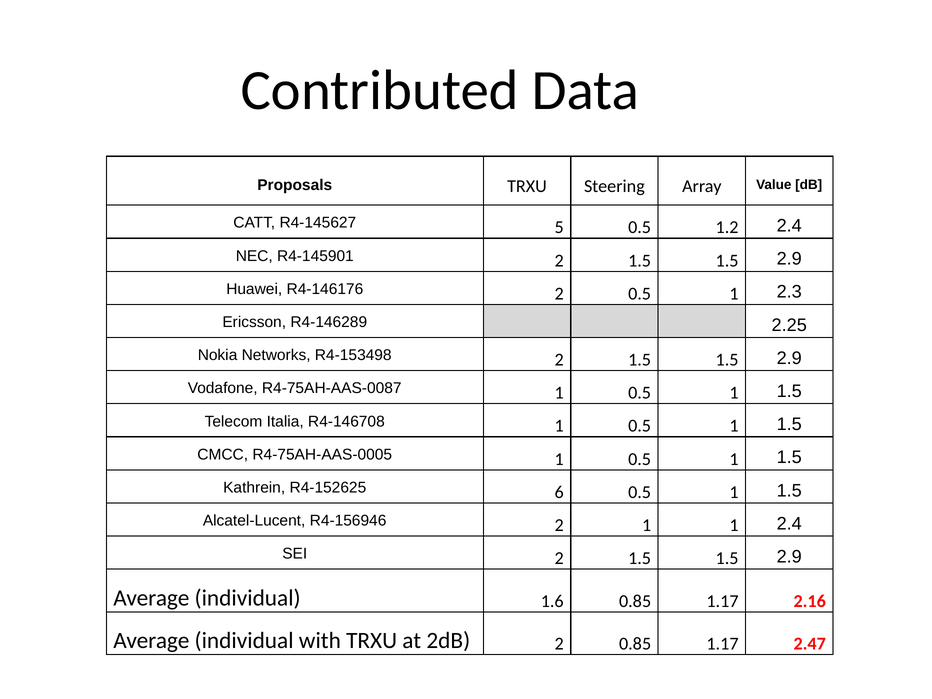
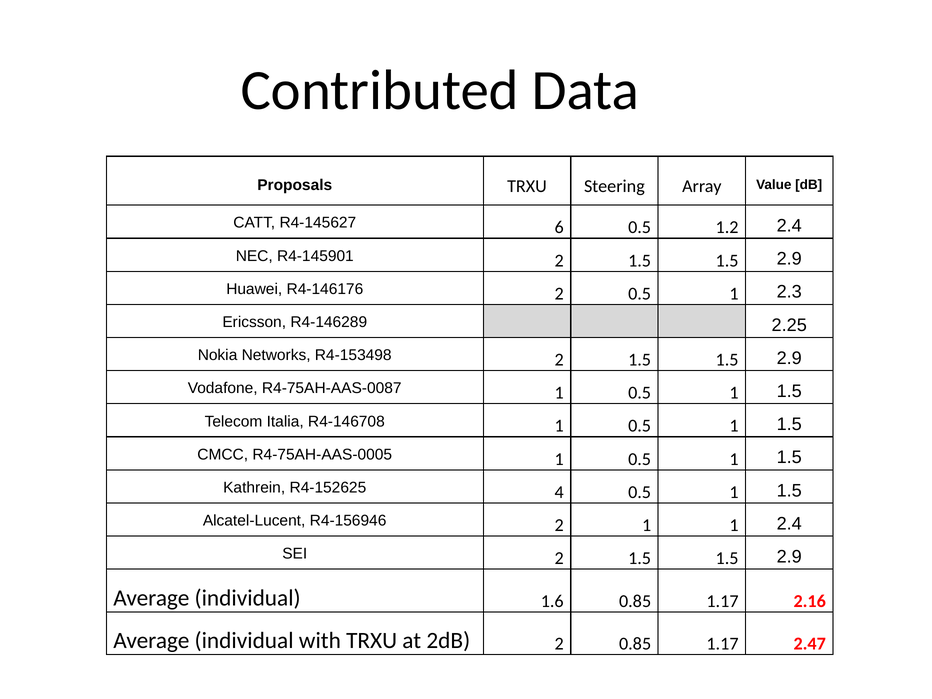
5: 5 -> 6
6: 6 -> 4
